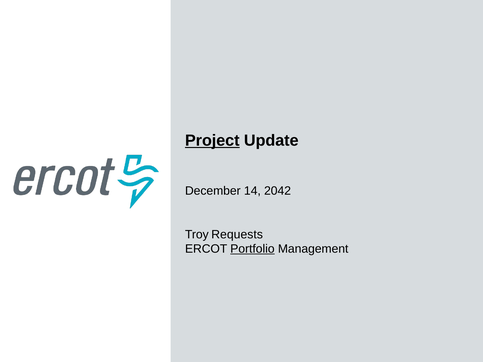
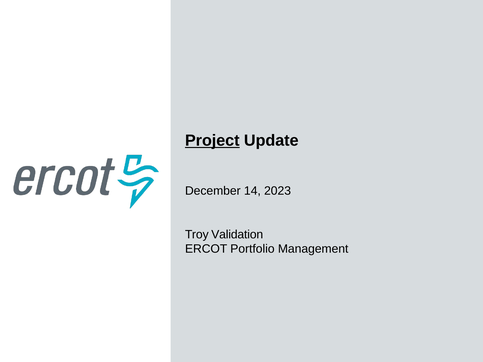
2042: 2042 -> 2023
Requests: Requests -> Validation
Portfolio underline: present -> none
